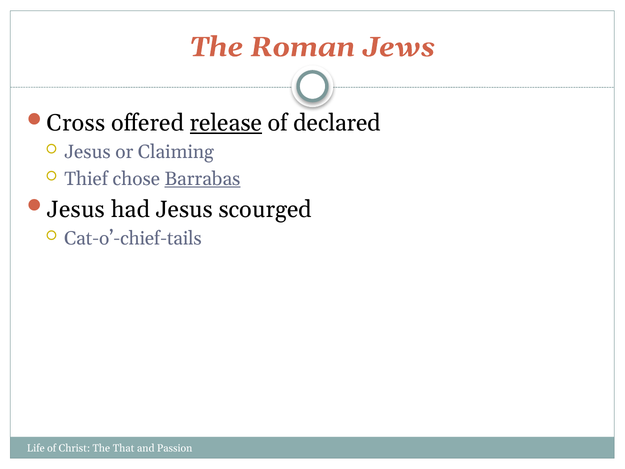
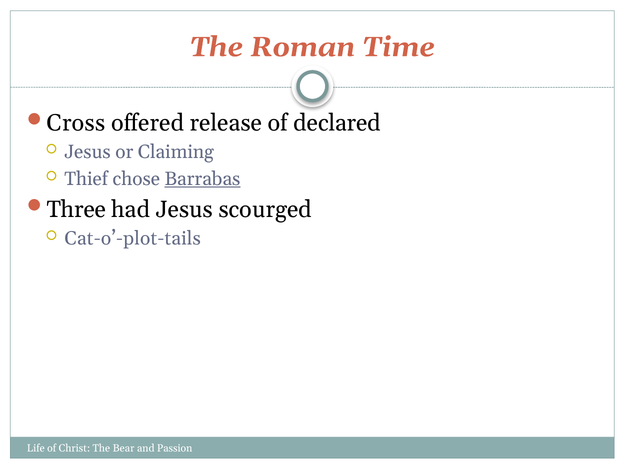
Jews: Jews -> Time
release underline: present -> none
Jesus at (76, 209): Jesus -> Three
Cat-o’-chief-tails: Cat-o’-chief-tails -> Cat-o’-plot-tails
That: That -> Bear
